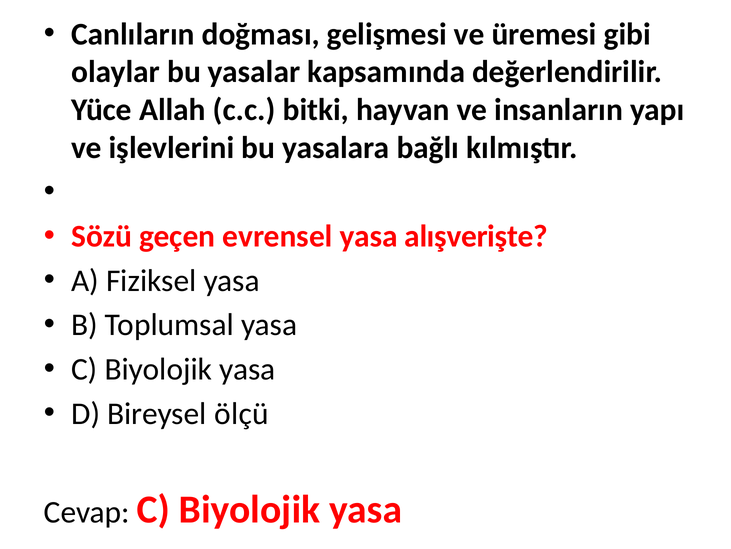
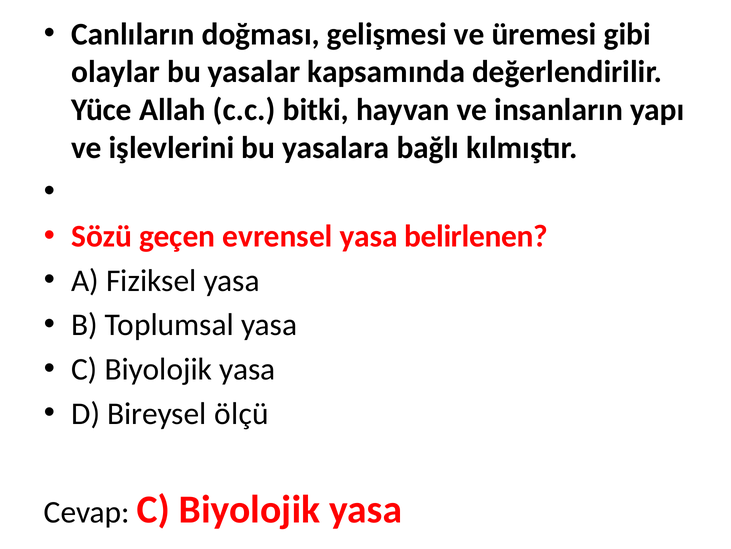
alışverişte: alışverişte -> belirlenen
